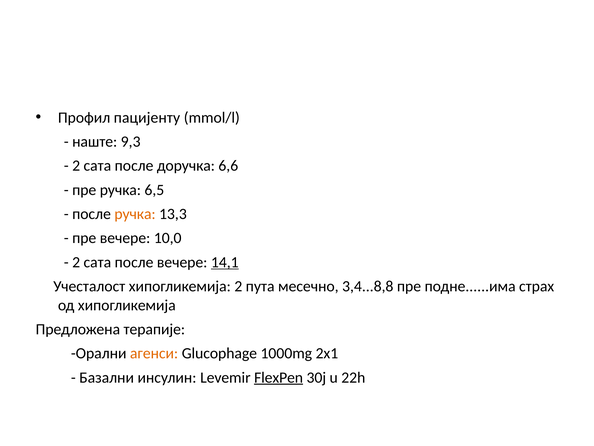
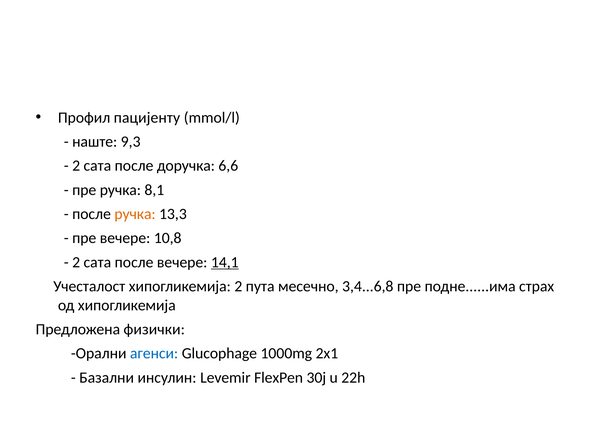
6,5: 6,5 -> 8,1
10,0: 10,0 -> 10,8
3,4...8,8: 3,4...8,8 -> 3,4...6,8
терапије: терапије -> физички
агенси colour: orange -> blue
FlexPen underline: present -> none
